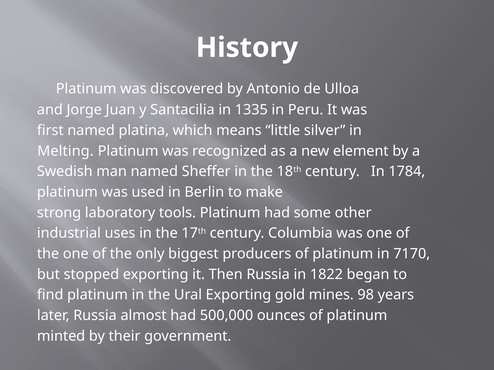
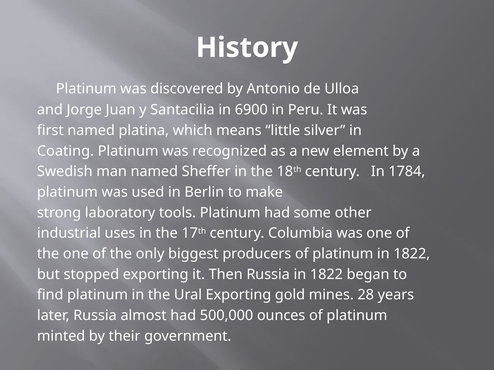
1335: 1335 -> 6900
Melting: Melting -> Coating
platinum in 7170: 7170 -> 1822
98: 98 -> 28
